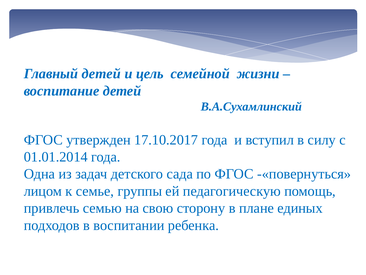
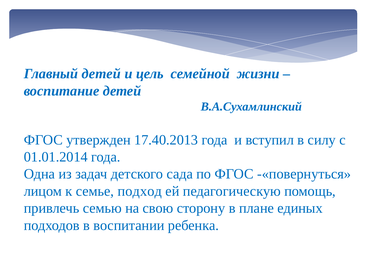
17.10.2017: 17.10.2017 -> 17.40.2013
группы: группы -> подход
